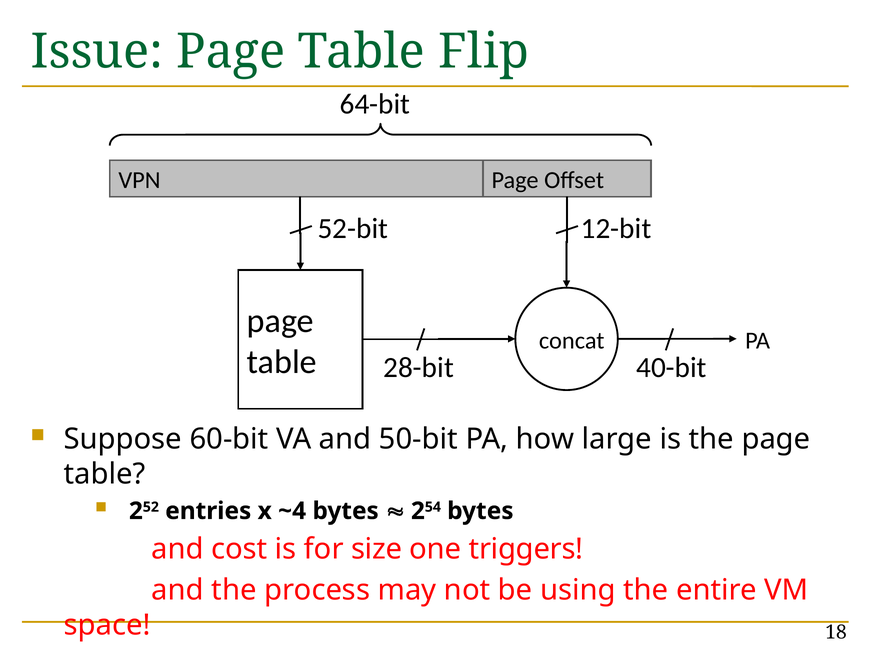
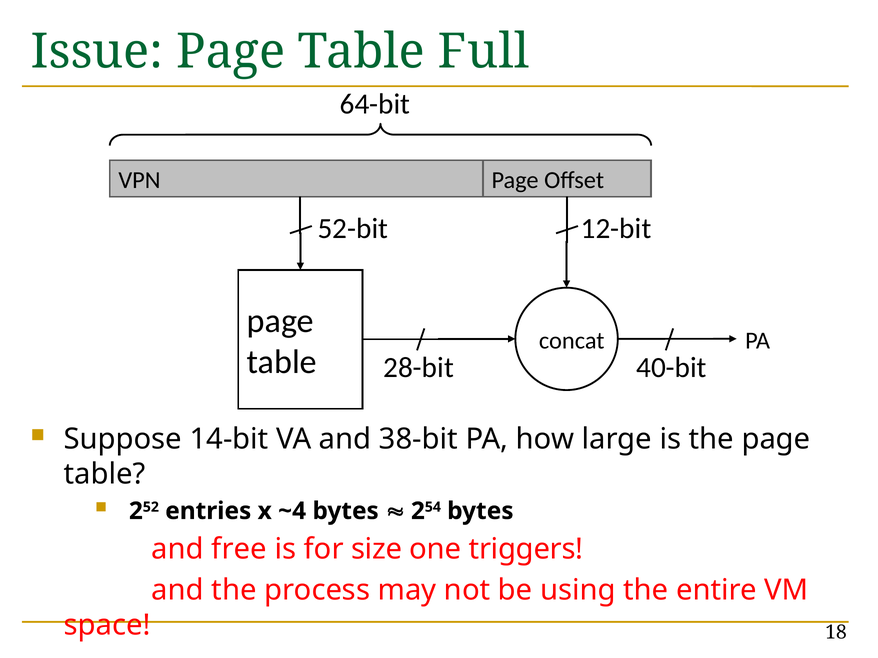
Flip: Flip -> Full
60-bit: 60-bit -> 14-bit
50-bit: 50-bit -> 38-bit
cost: cost -> free
